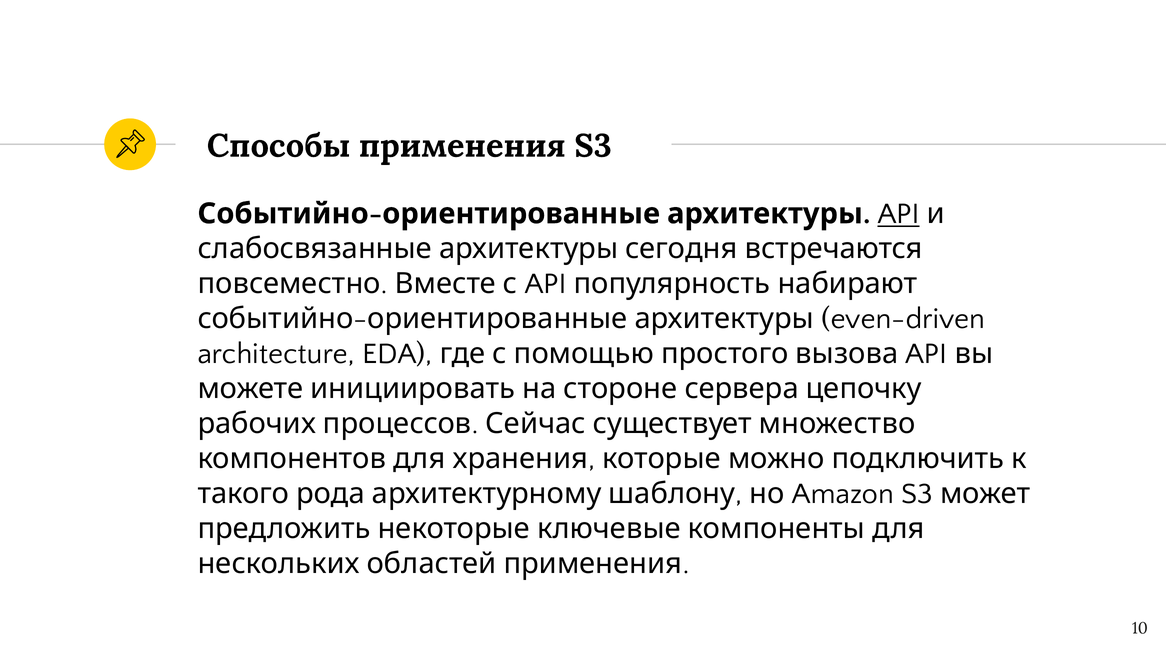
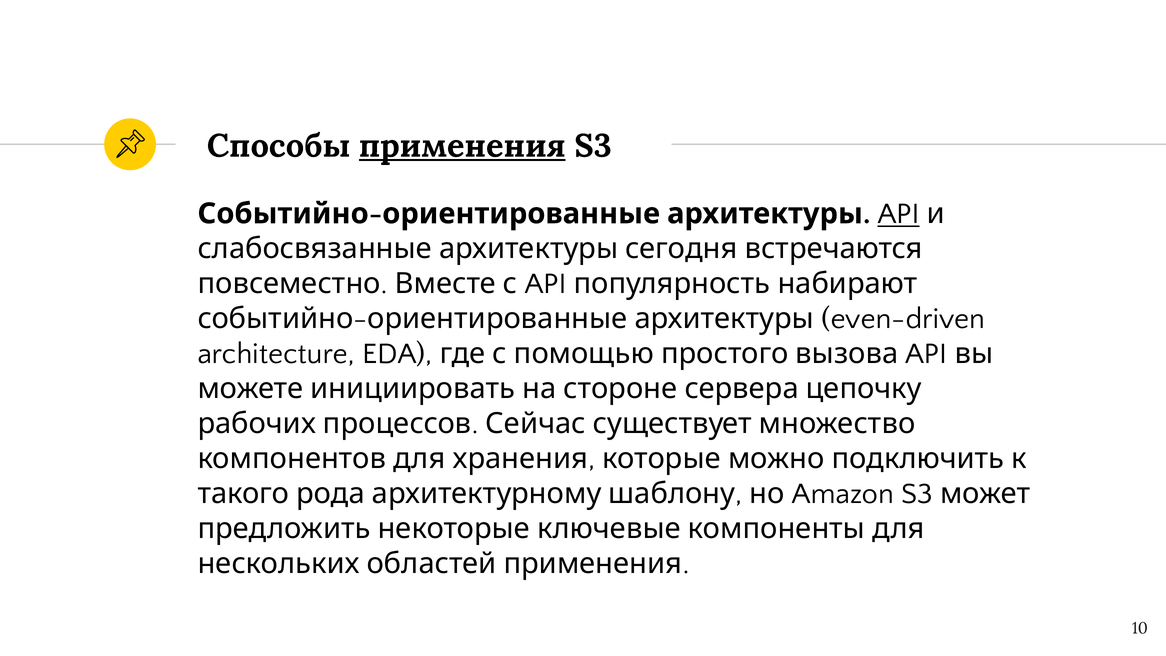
применения underline: none -> present
